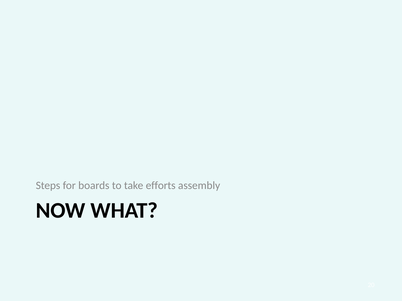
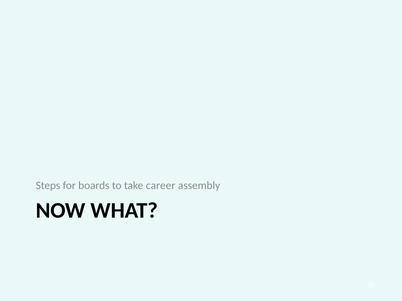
efforts: efforts -> career
